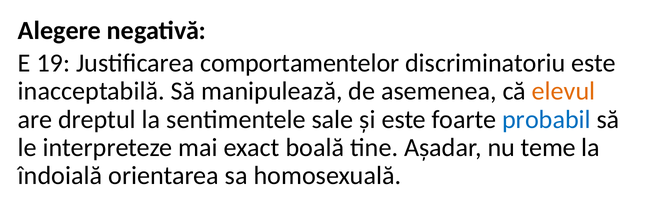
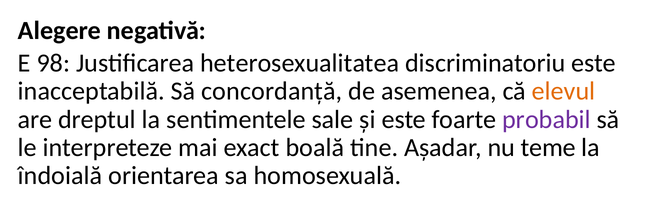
19: 19 -> 98
comportamentelor: comportamentelor -> heterosexualitatea
manipulează: manipulează -> concordanță
probabil colour: blue -> purple
